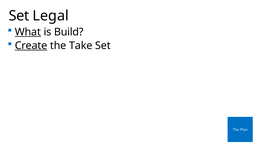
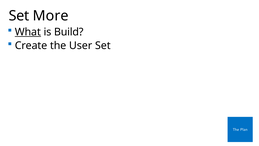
Legal: Legal -> More
Create underline: present -> none
Take: Take -> User
